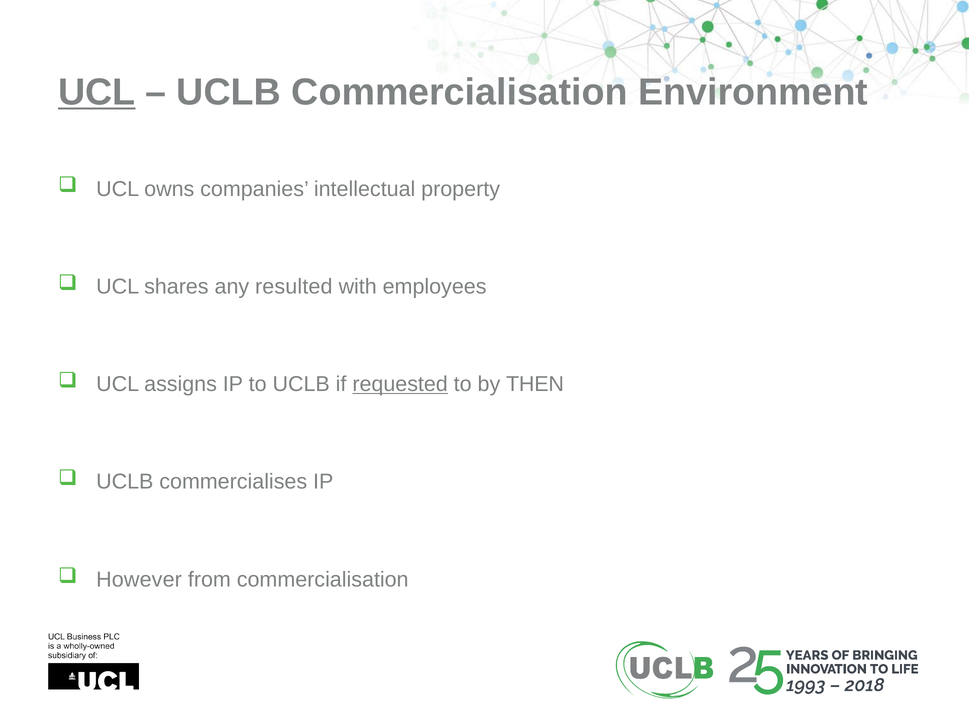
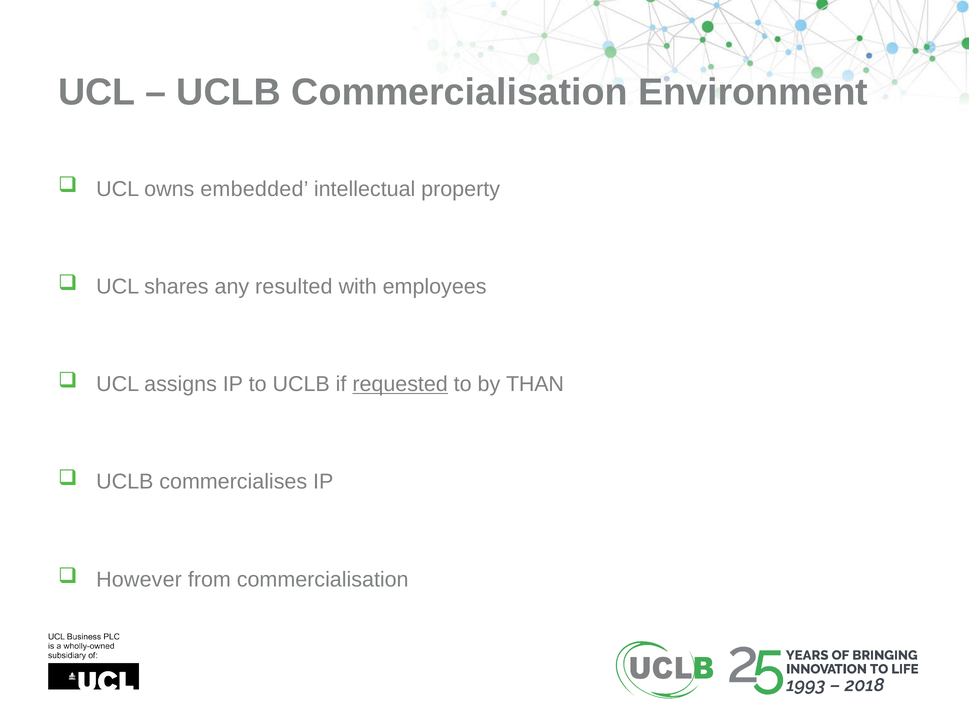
UCL at (97, 92) underline: present -> none
companies: companies -> embedded
THEN: THEN -> THAN
